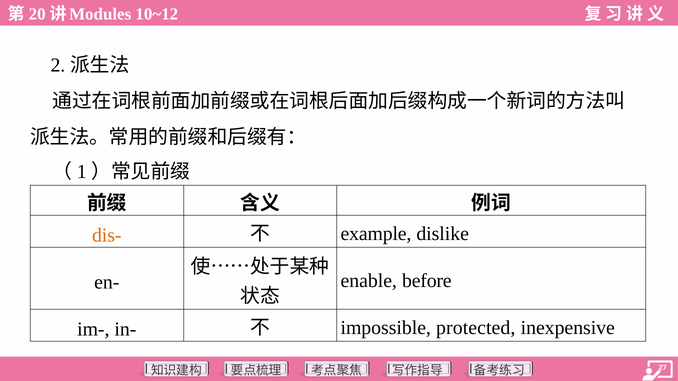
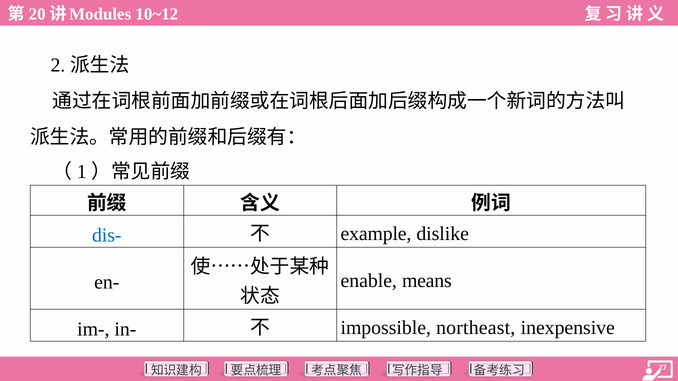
dis- colour: orange -> blue
before: before -> means
protected: protected -> northeast
